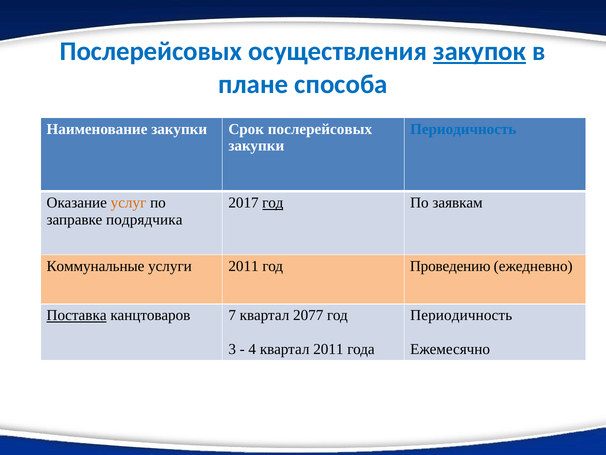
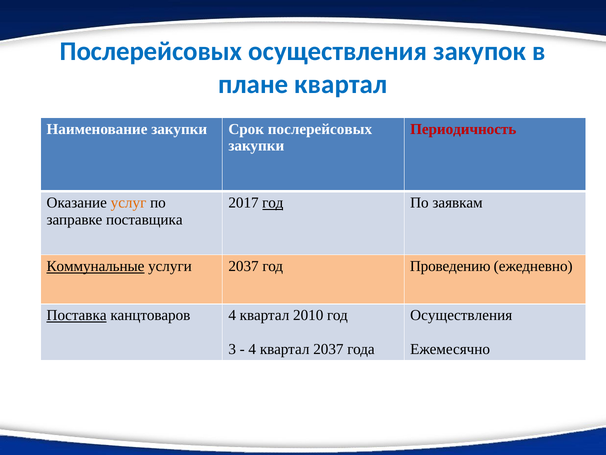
закупок underline: present -> none
плане способа: способа -> квартал
Периодичность at (463, 129) colour: blue -> red
подрядчика: подрядчика -> поставщика
Коммунальные underline: none -> present
услуги 2011: 2011 -> 2037
канцтоваров 7: 7 -> 4
2077: 2077 -> 2010
Периодичность at (461, 315): Периодичность -> Осуществления
квартал 2011: 2011 -> 2037
